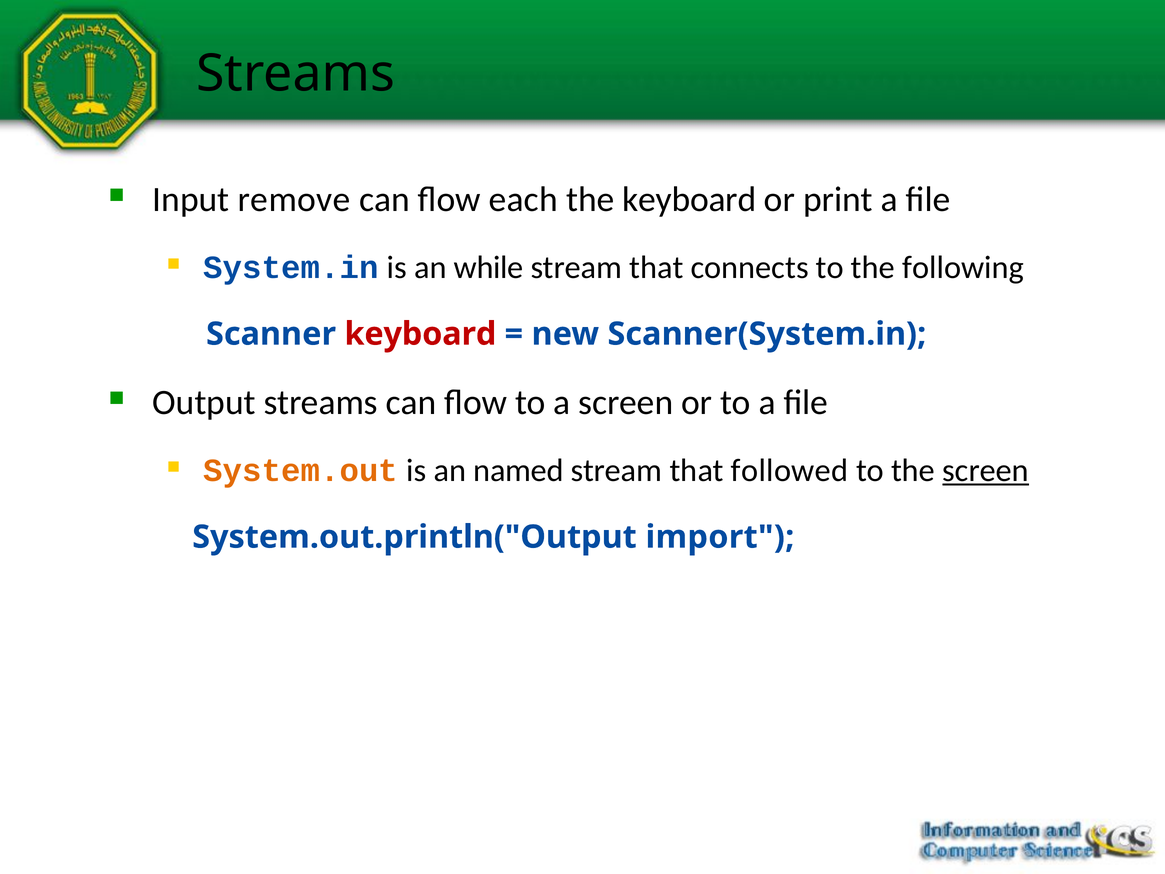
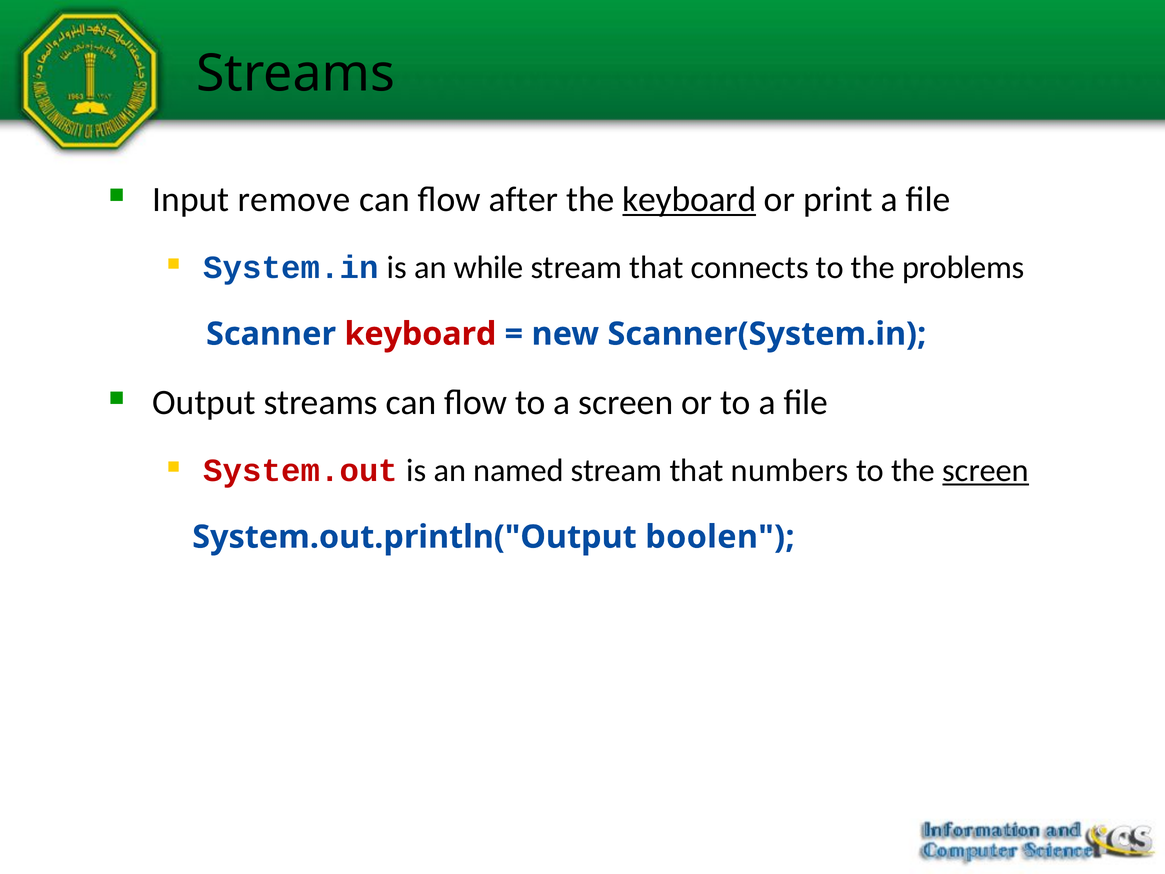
each: each -> after
keyboard at (689, 200) underline: none -> present
following: following -> problems
System.out colour: orange -> red
followed: followed -> numbers
import: import -> boolen
